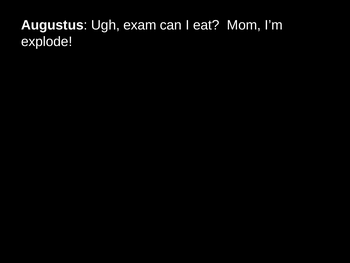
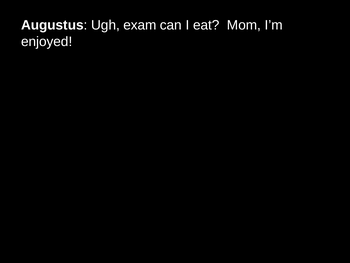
explode: explode -> enjoyed
